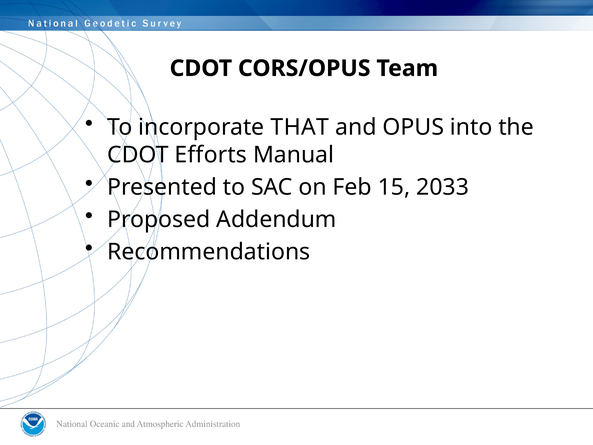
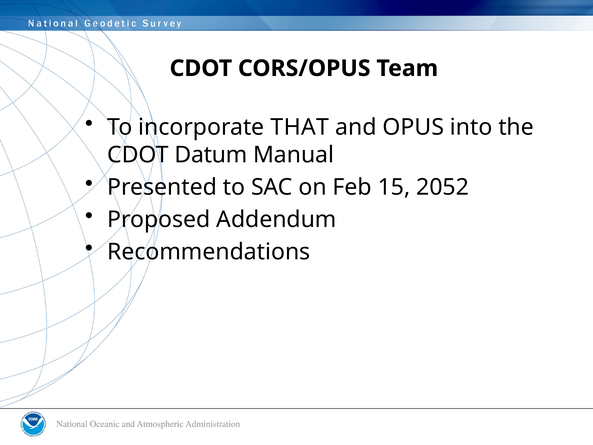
Efforts: Efforts -> Datum
2033: 2033 -> 2052
